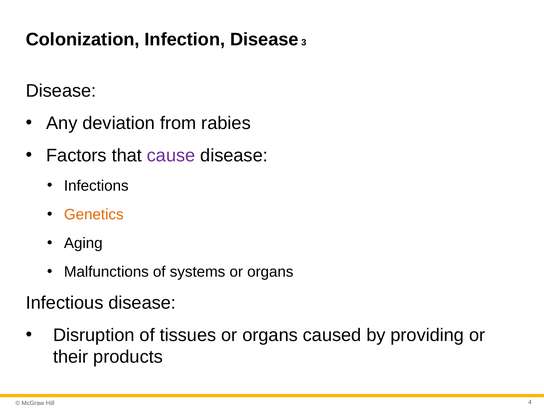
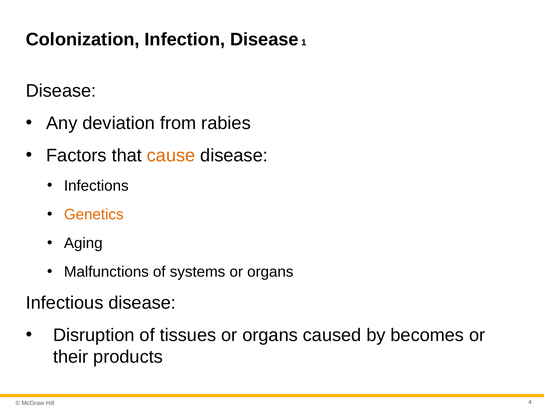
3: 3 -> 1
cause colour: purple -> orange
providing: providing -> becomes
